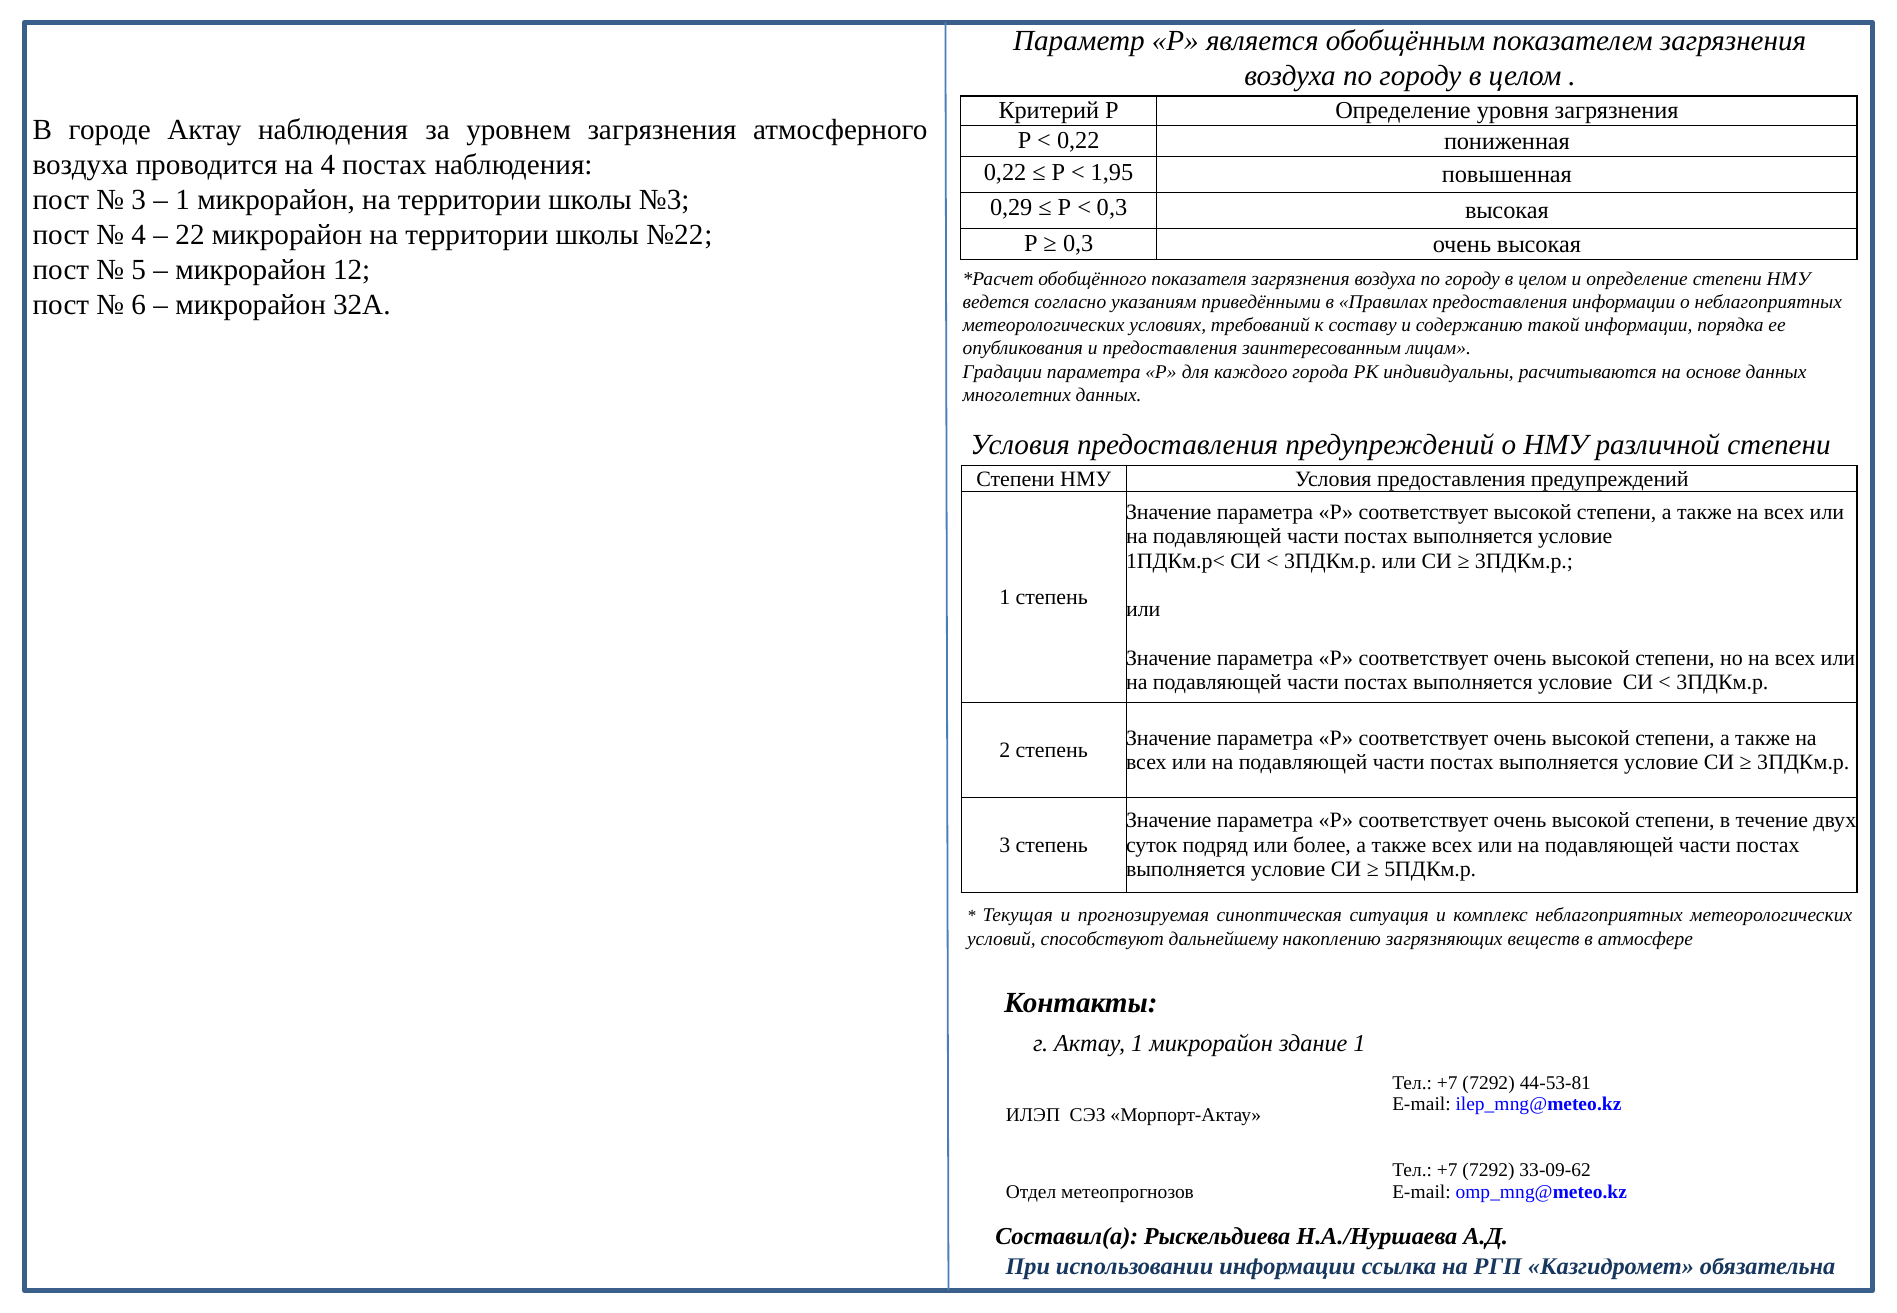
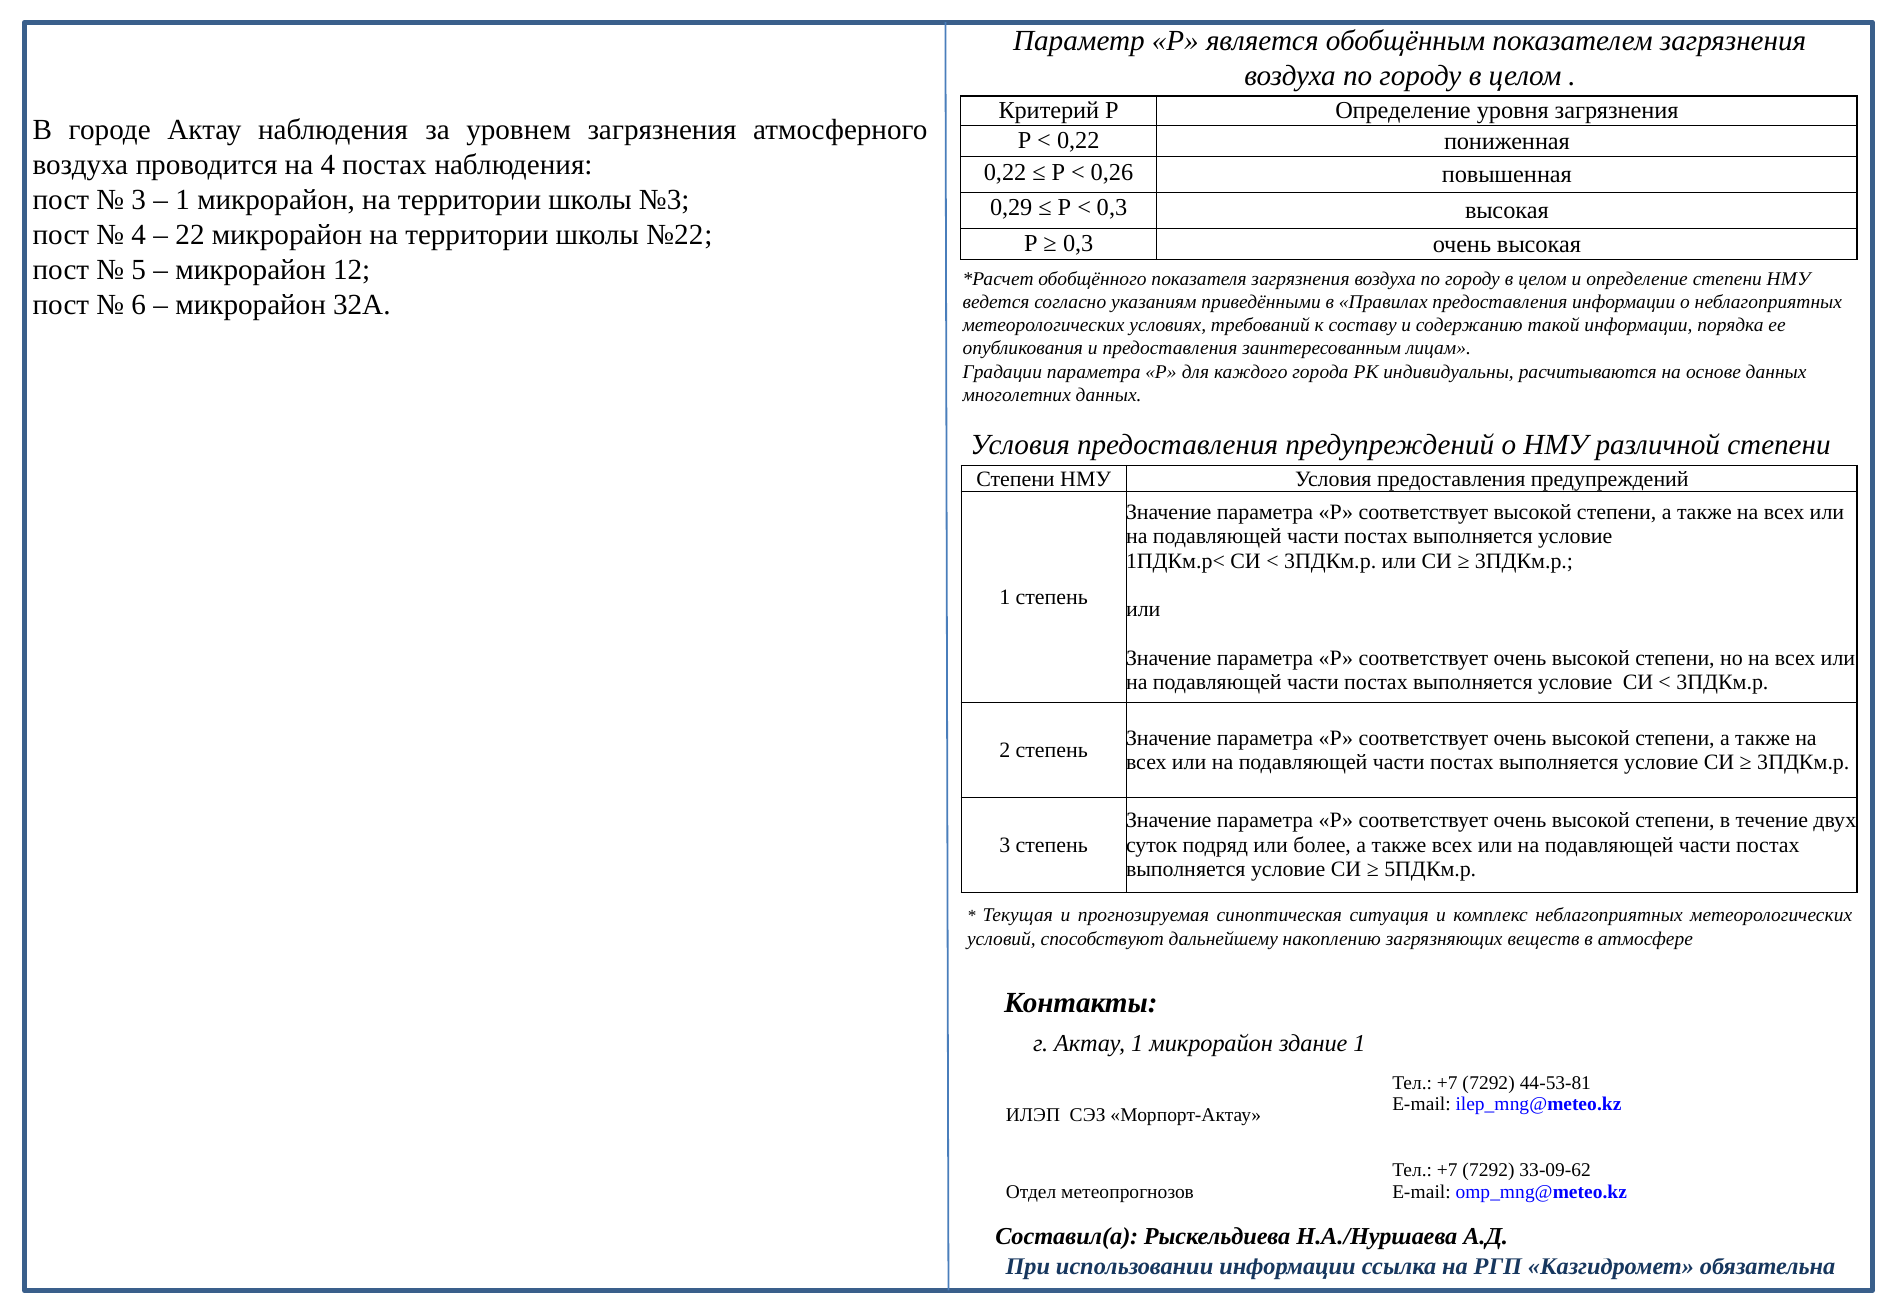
1,95: 1,95 -> 0,26
